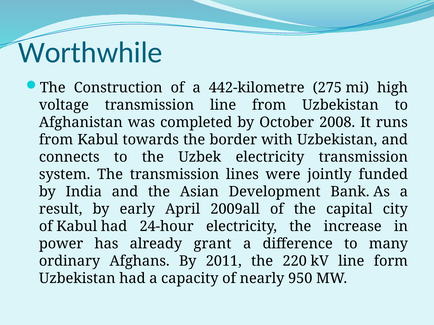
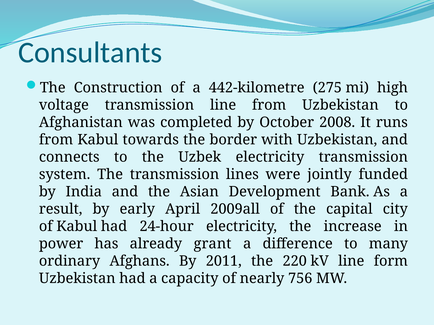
Worthwhile: Worthwhile -> Consultants
950: 950 -> 756
